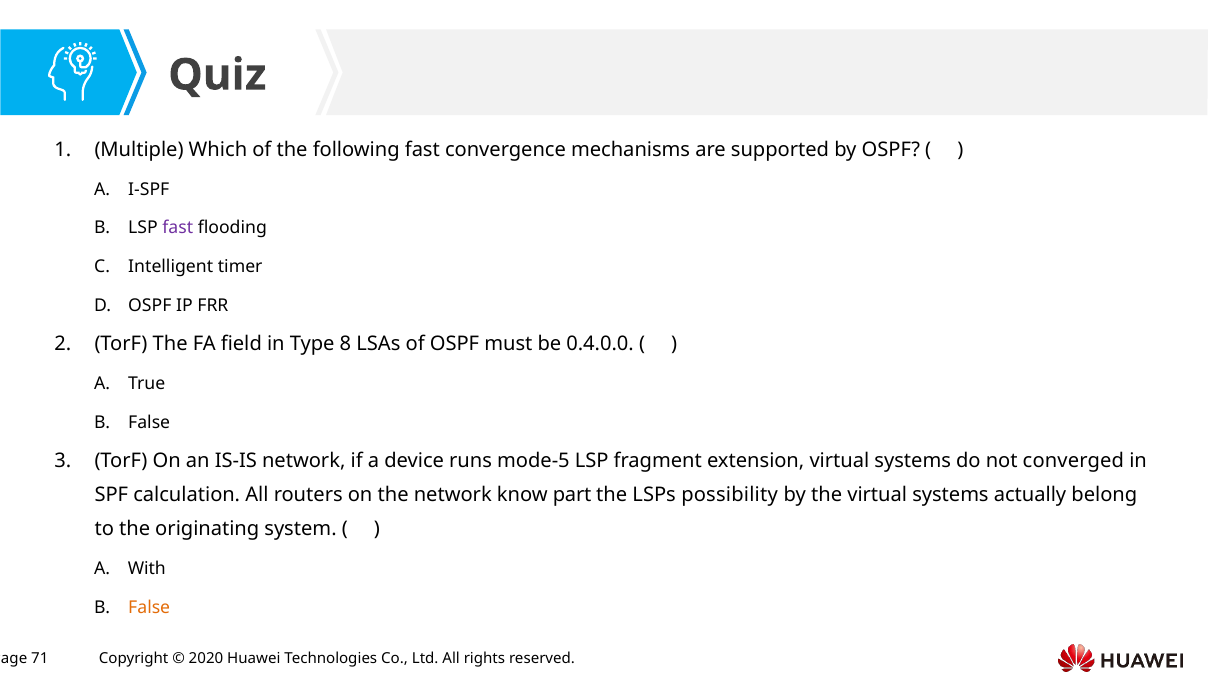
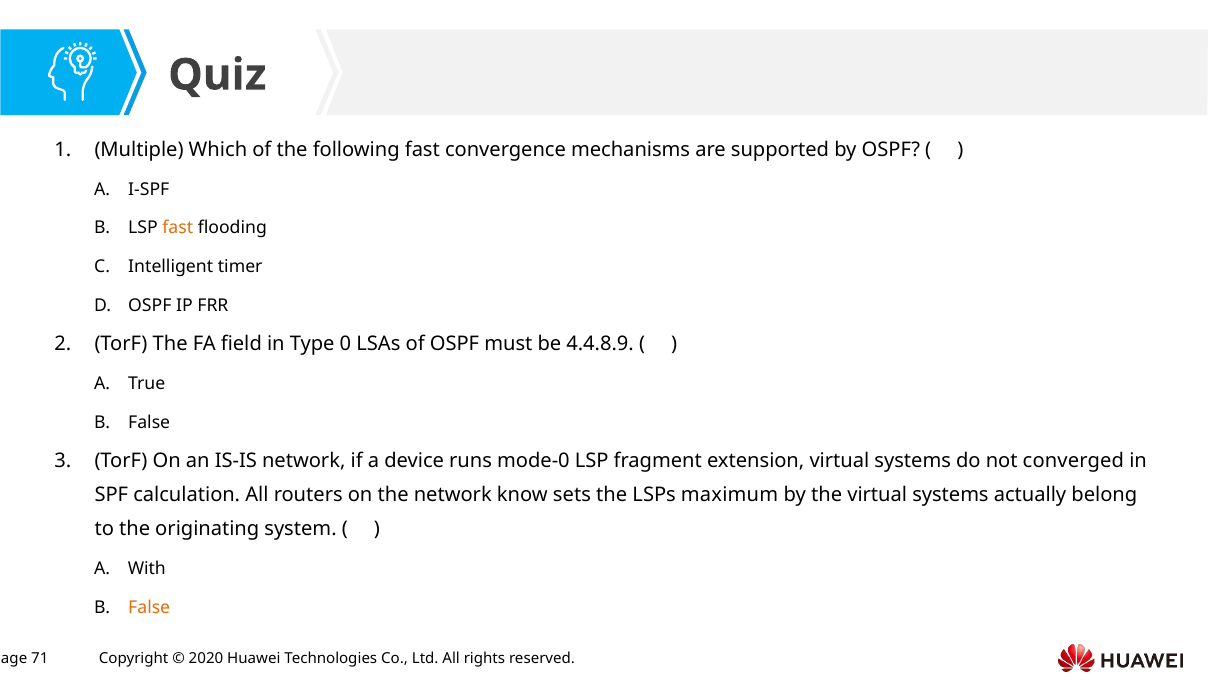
fast at (178, 228) colour: purple -> orange
8: 8 -> 0
0.4.0.0: 0.4.0.0 -> 4.4.8.9
mode-5: mode-5 -> mode-0
part: part -> sets
possibility: possibility -> maximum
